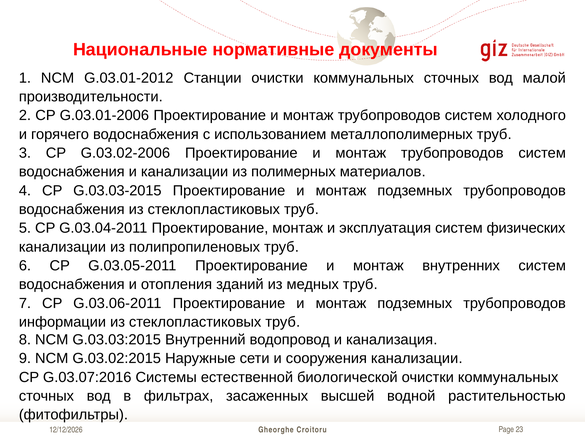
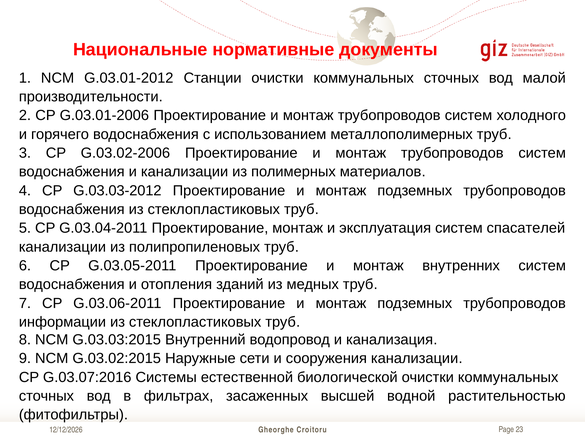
G.03.03-2015: G.03.03-2015 -> G.03.03-2012
физических: физических -> спасателей
